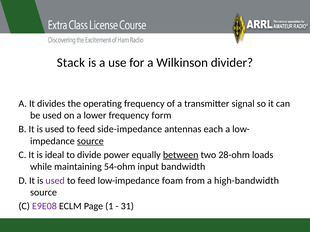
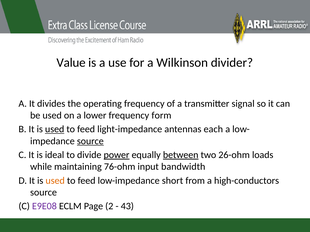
Stack: Stack -> Value
used at (55, 129) underline: none -> present
side-impedance: side-impedance -> light-impedance
power underline: none -> present
28-ohm: 28-ohm -> 26-ohm
54-ohm: 54-ohm -> 76-ohm
used at (55, 181) colour: purple -> orange
foam: foam -> short
high-bandwidth: high-bandwidth -> high-conductors
1: 1 -> 2
31: 31 -> 43
